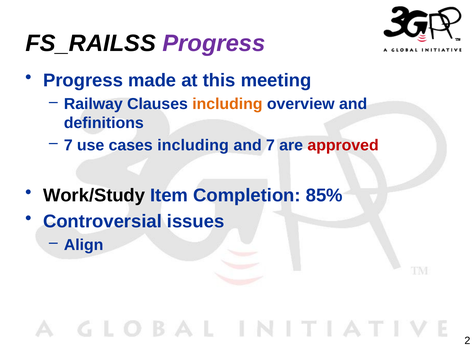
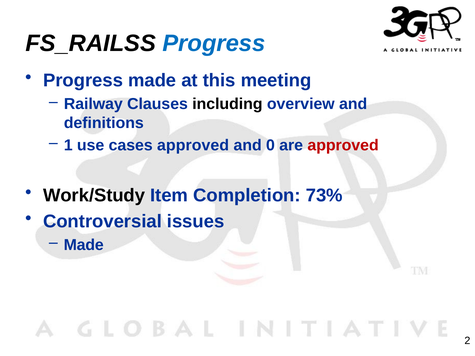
Progress at (214, 43) colour: purple -> blue
including at (227, 104) colour: orange -> black
7 at (68, 145): 7 -> 1
cases including: including -> approved
and 7: 7 -> 0
85%: 85% -> 73%
Align at (84, 245): Align -> Made
